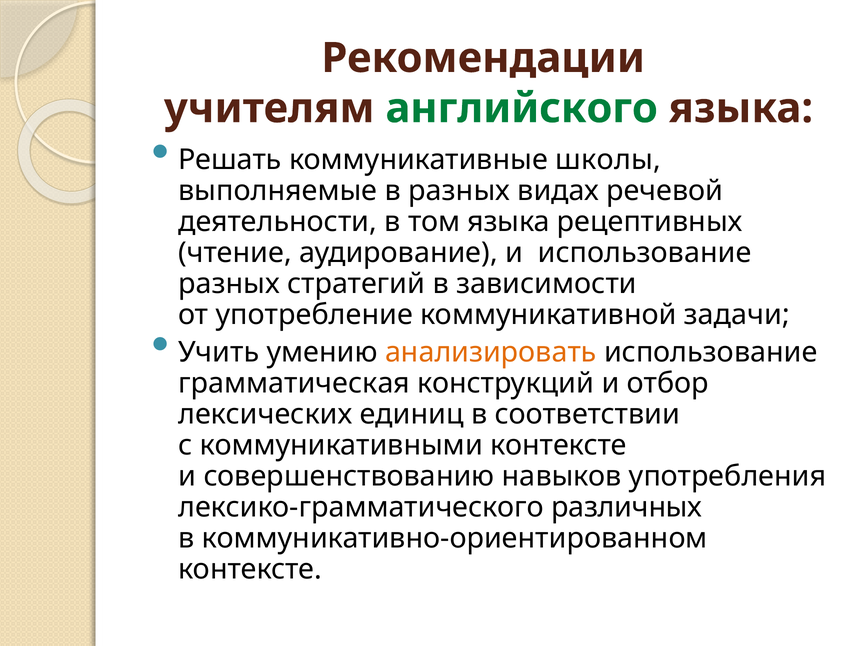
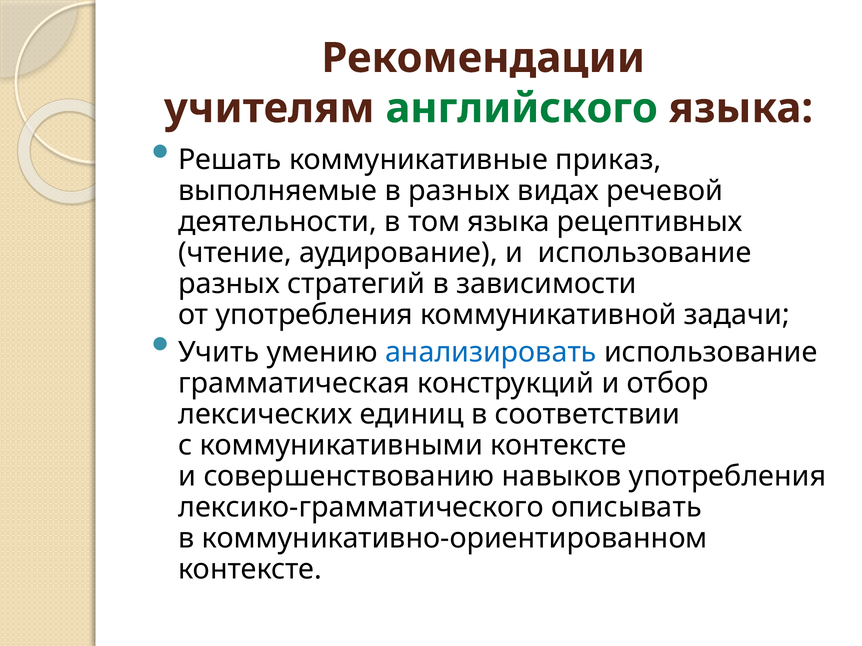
школы: школы -> приказ
от употребление: употребление -> употребления
анализировать colour: orange -> blue
различных: различных -> описывать
